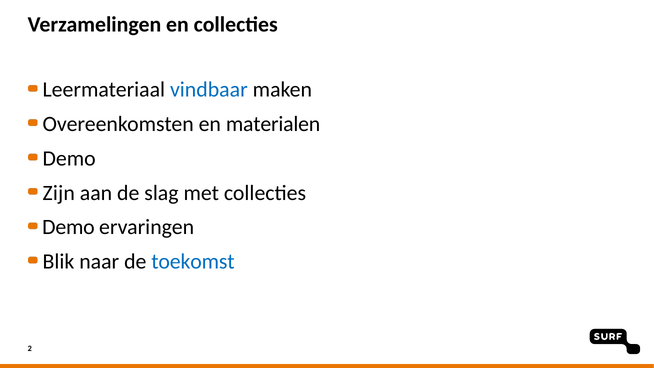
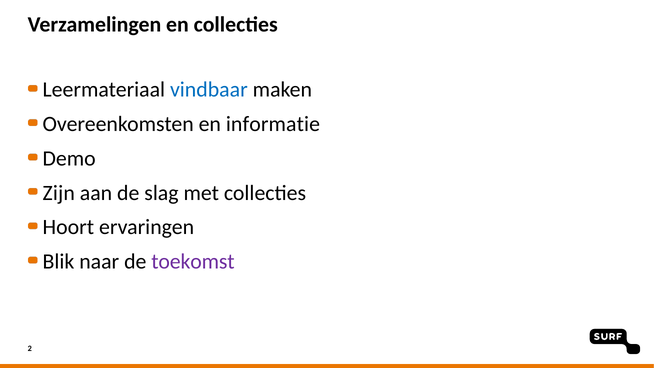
materialen: materialen -> informatie
Demo at (68, 227): Demo -> Hoort
toekomst colour: blue -> purple
